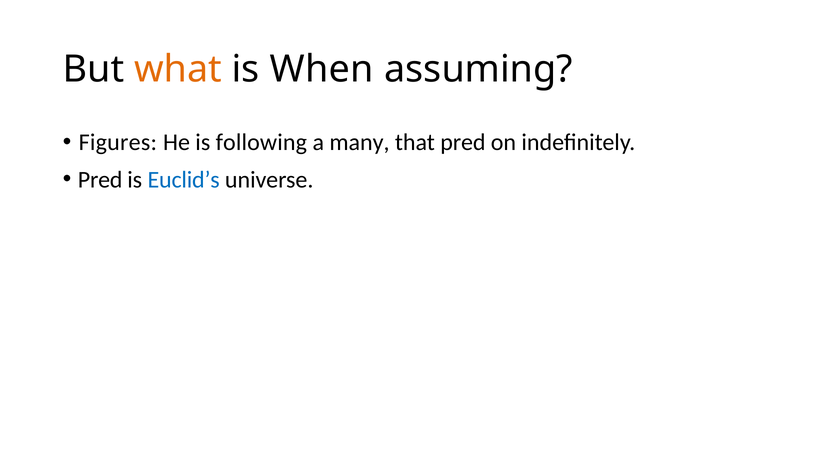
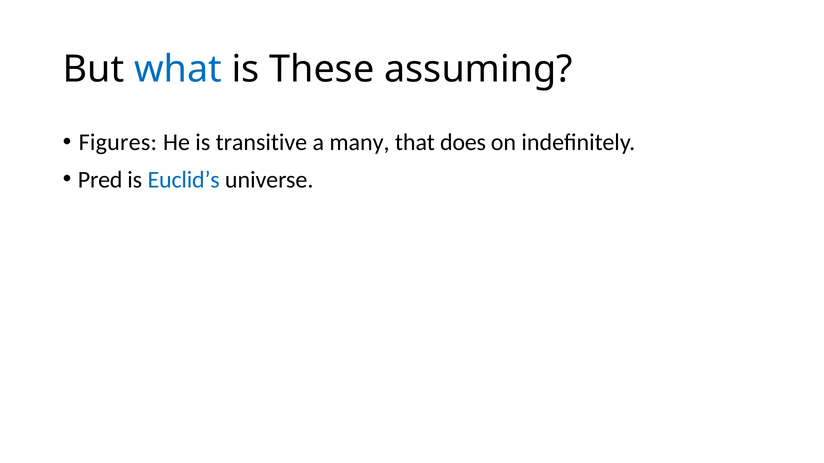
what colour: orange -> blue
When: When -> These
following: following -> transitive
that pred: pred -> does
